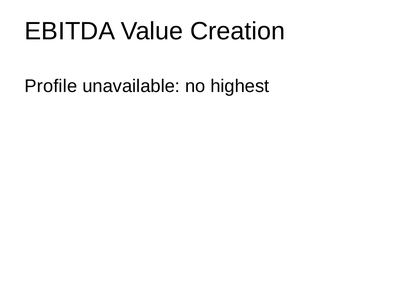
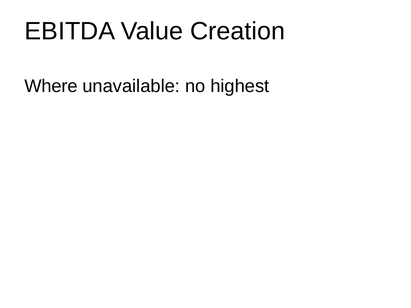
Profile: Profile -> Where
